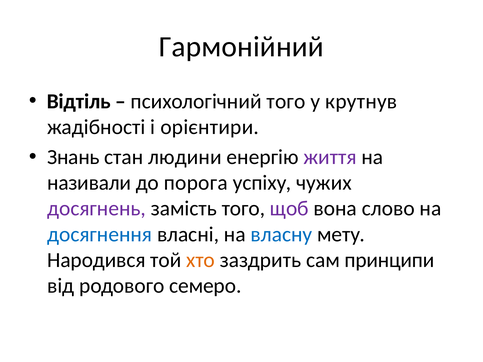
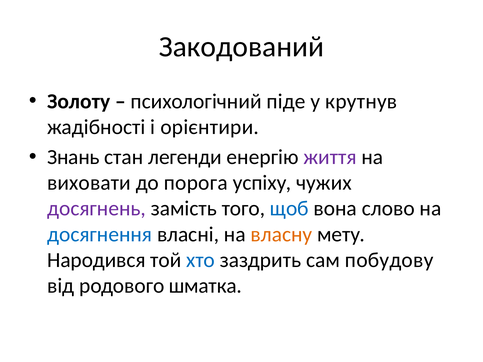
Гармонійний: Гармонійний -> Закодований
Відтіль: Відтіль -> Золоту
психологічний того: того -> піде
людини: людини -> легенди
називали: називали -> виховати
щоб colour: purple -> blue
власну colour: blue -> orange
хто colour: orange -> blue
принципи: принципи -> побудову
семеро: семеро -> шматка
